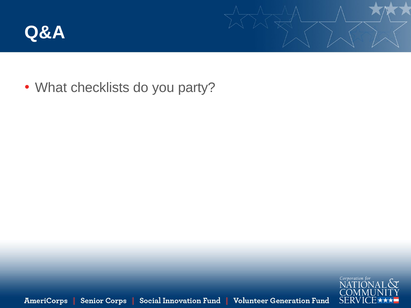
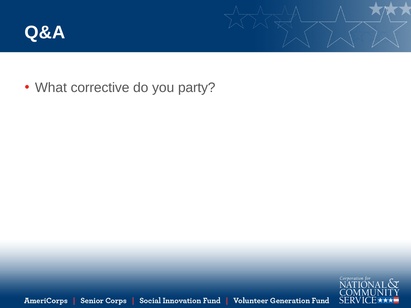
checklists: checklists -> corrective
